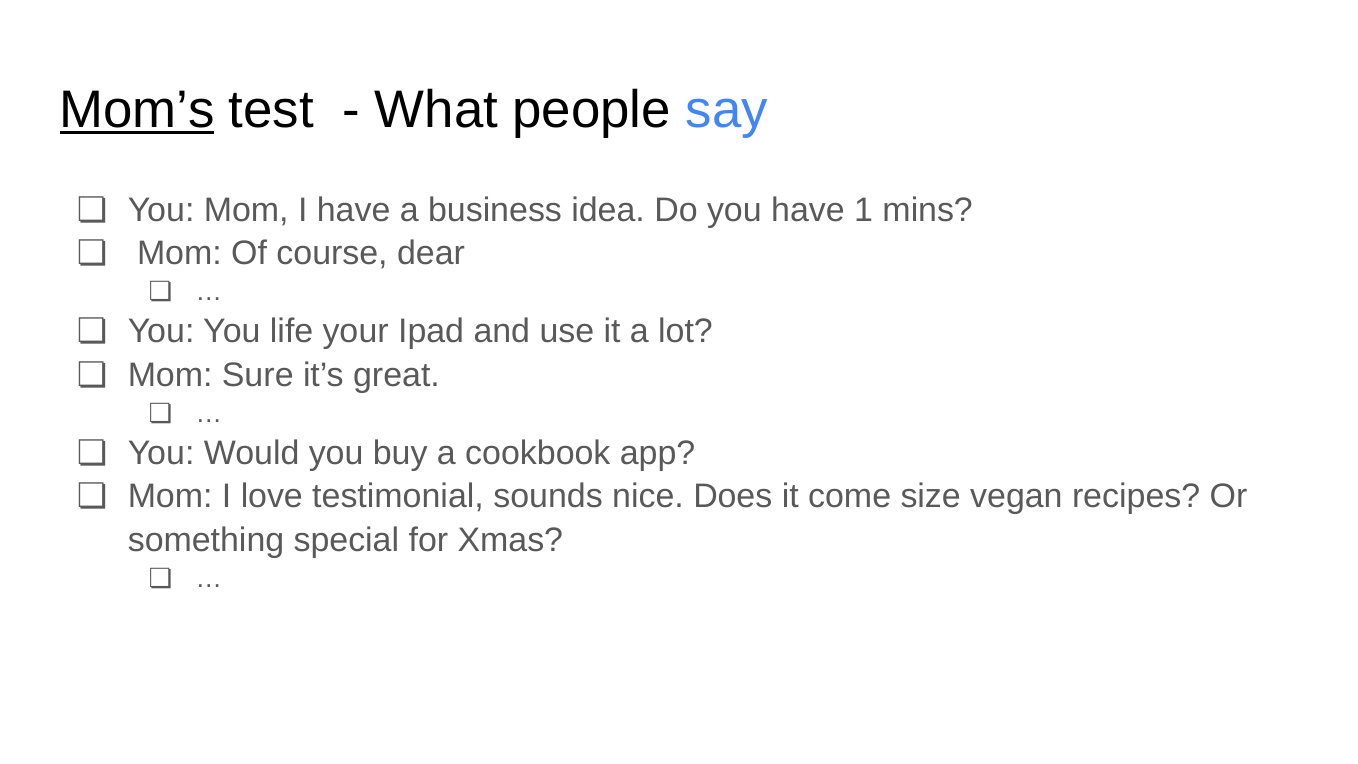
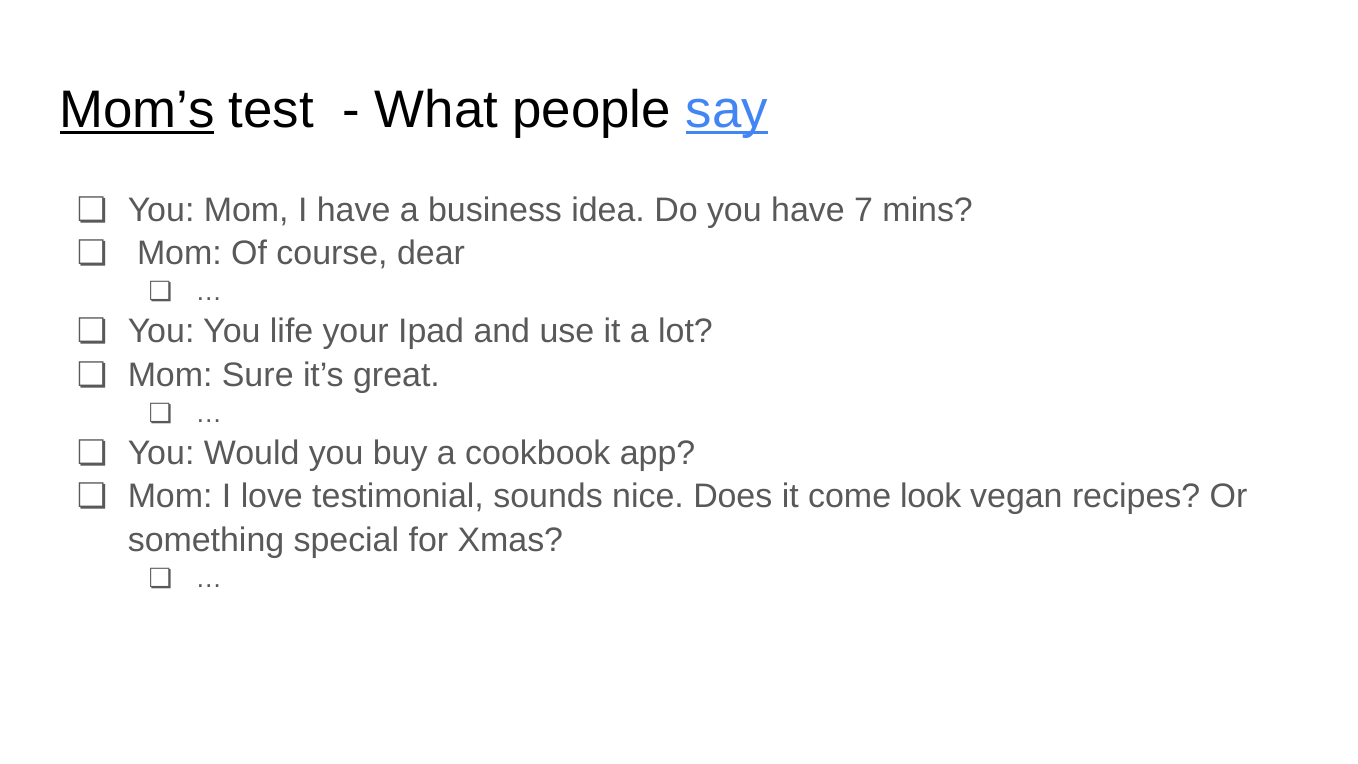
say underline: none -> present
1: 1 -> 7
size: size -> look
